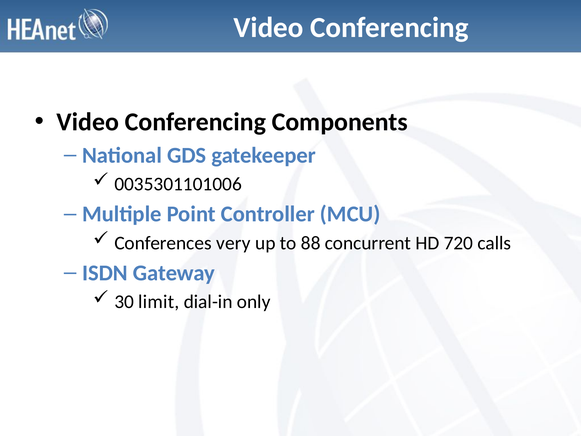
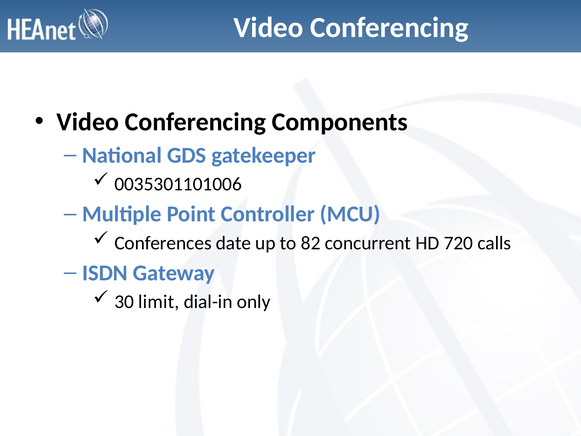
very: very -> date
88: 88 -> 82
